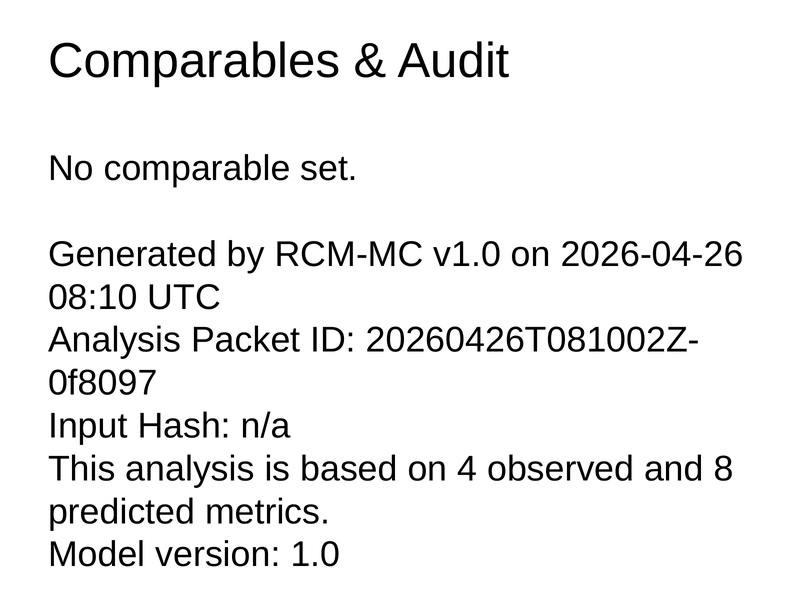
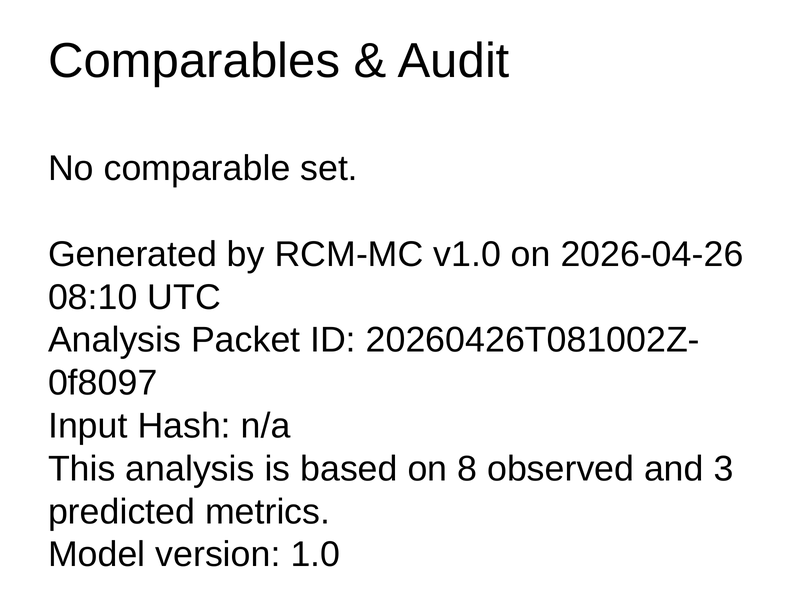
4: 4 -> 8
8: 8 -> 3
